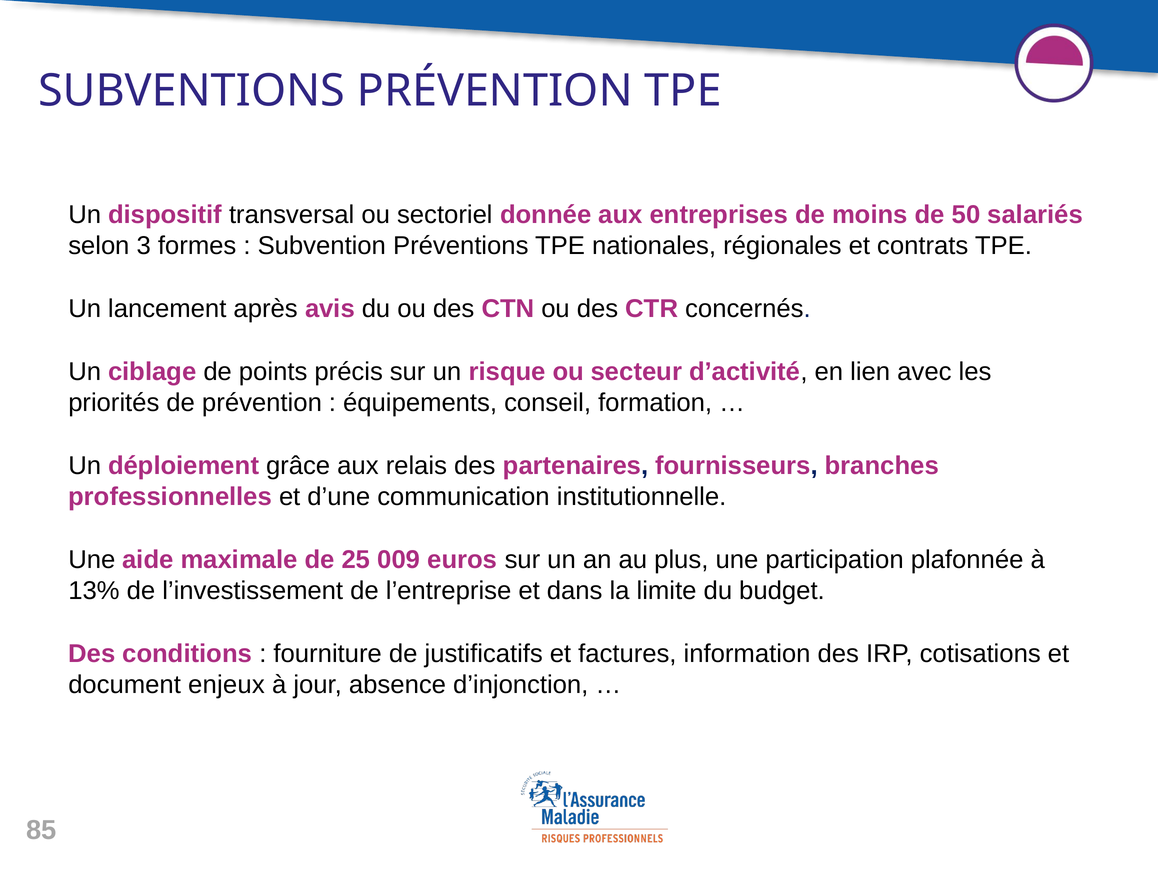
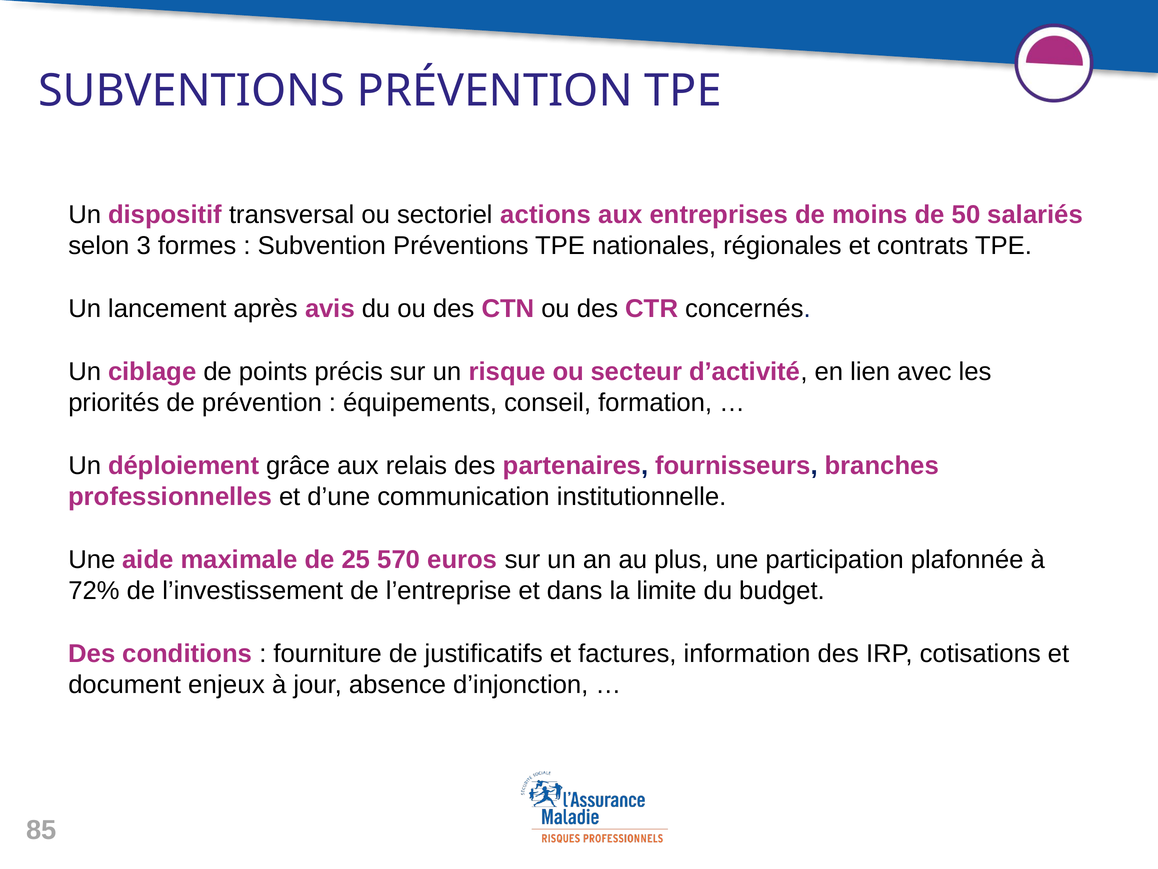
donnée: donnée -> actions
009: 009 -> 570
13%: 13% -> 72%
